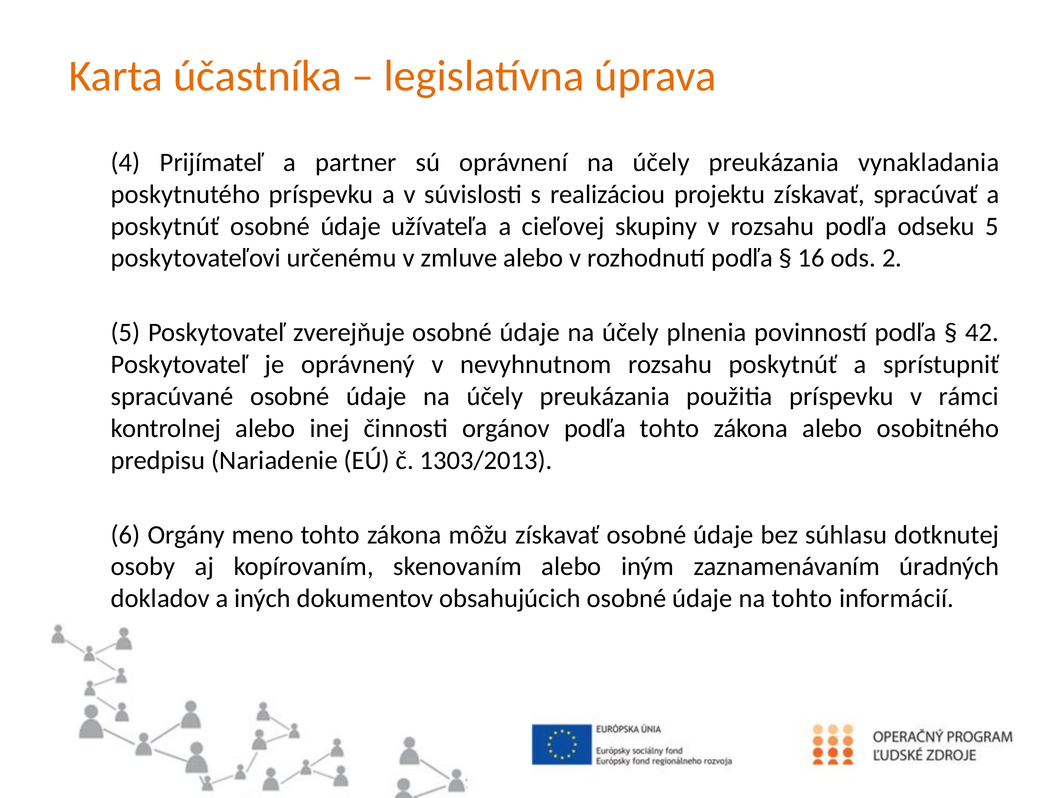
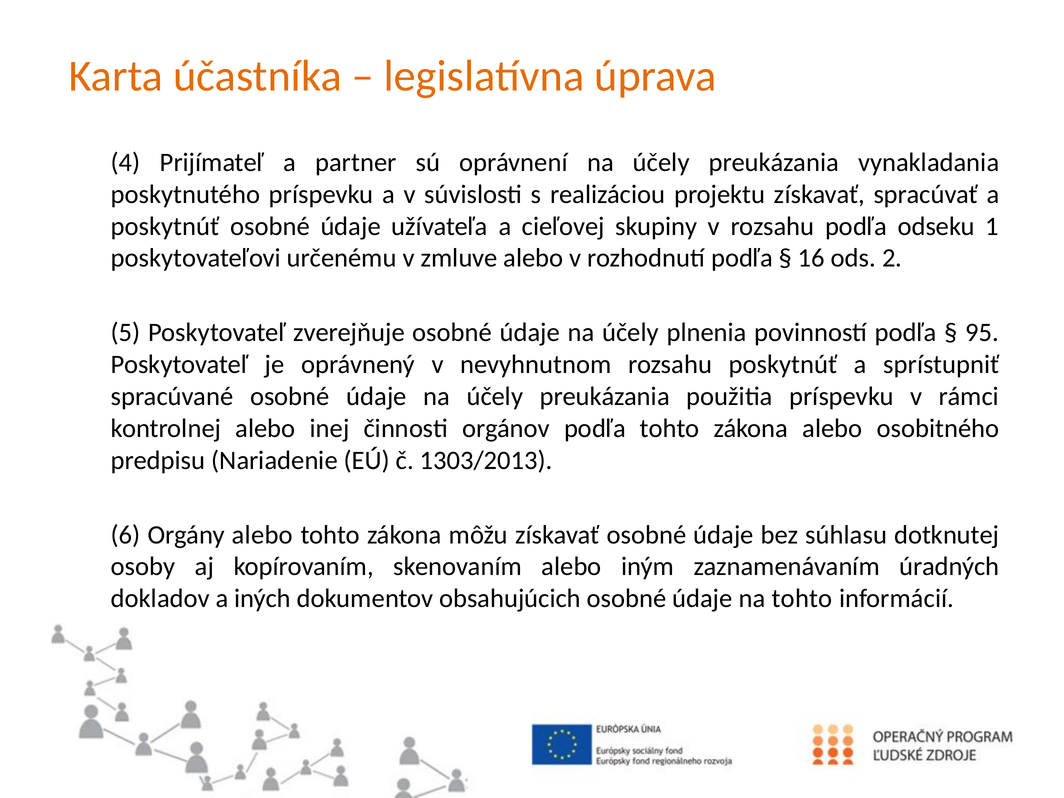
odseku 5: 5 -> 1
42: 42 -> 95
Orgány meno: meno -> alebo
